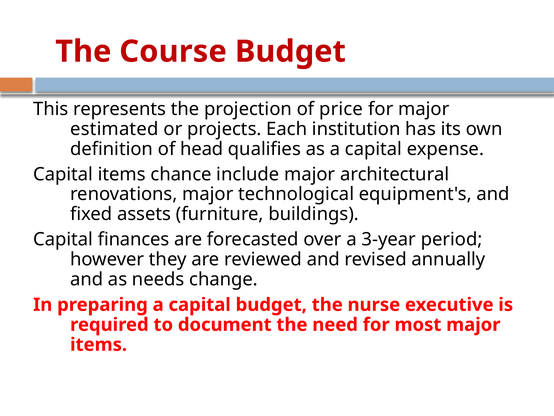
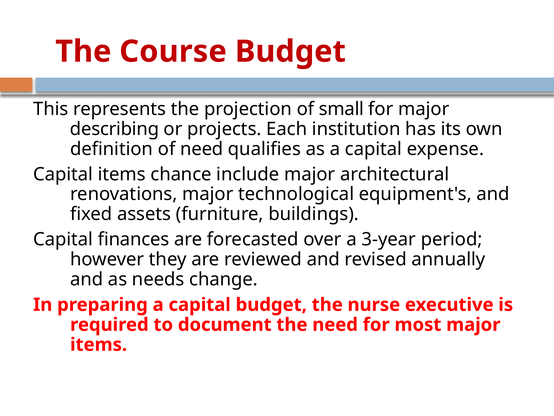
price: price -> small
estimated: estimated -> describing
of head: head -> need
